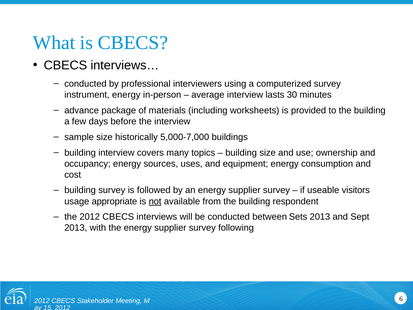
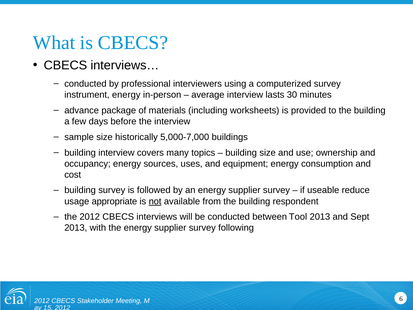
visitors: visitors -> reduce
Sets: Sets -> Tool
